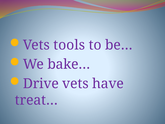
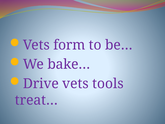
tools: tools -> form
have: have -> tools
